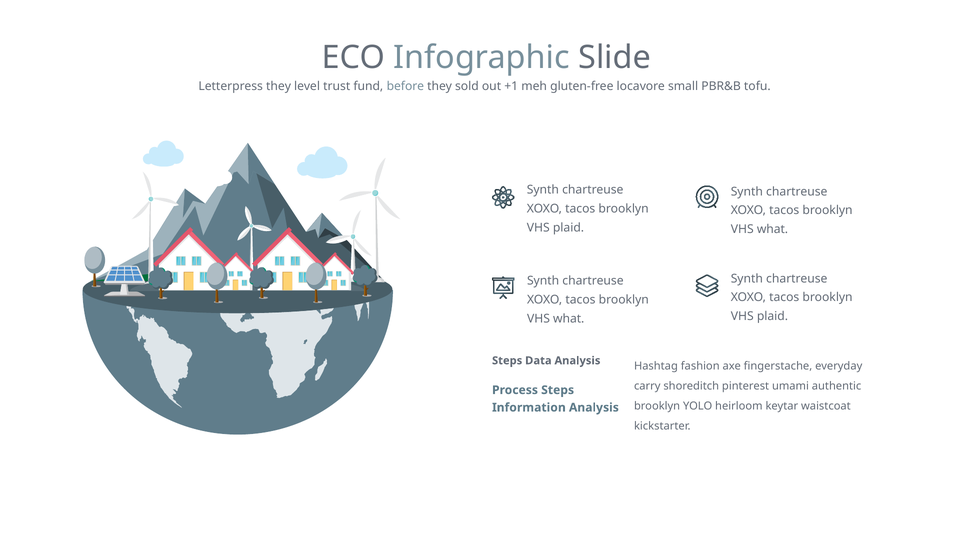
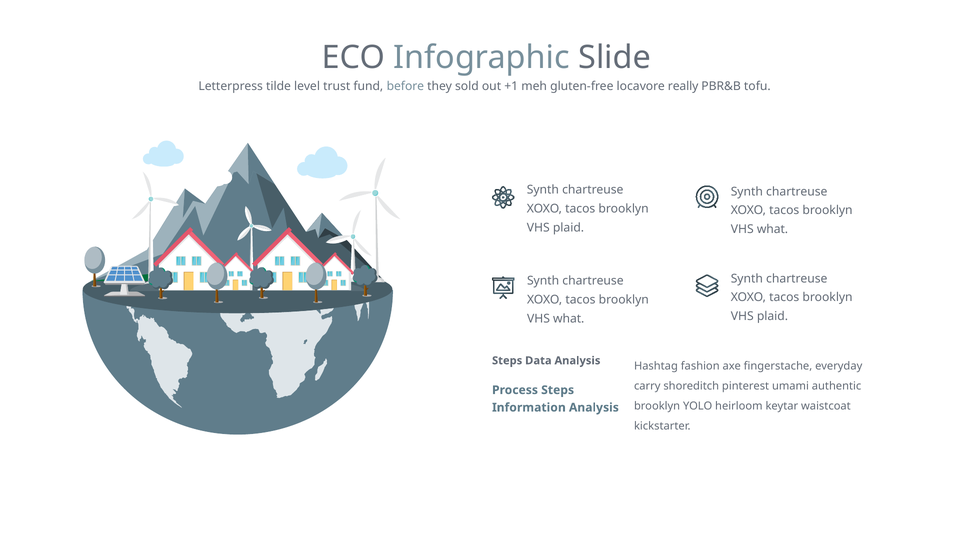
Letterpress they: they -> tilde
small: small -> really
